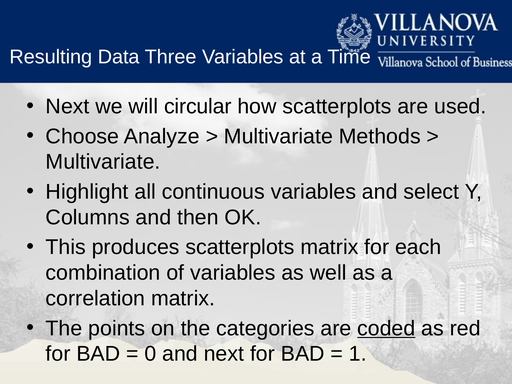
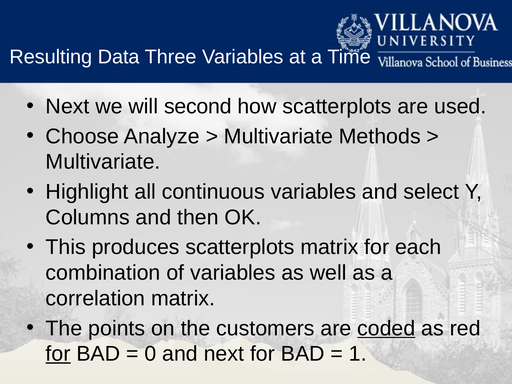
circular: circular -> second
categories: categories -> customers
for at (58, 354) underline: none -> present
